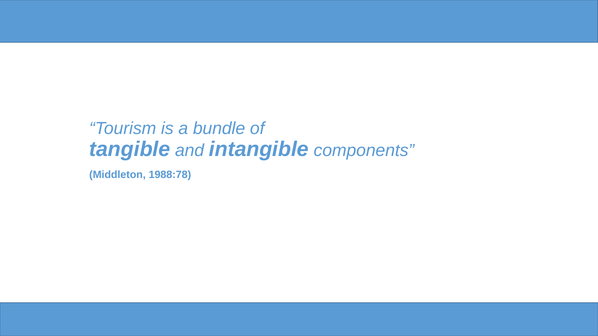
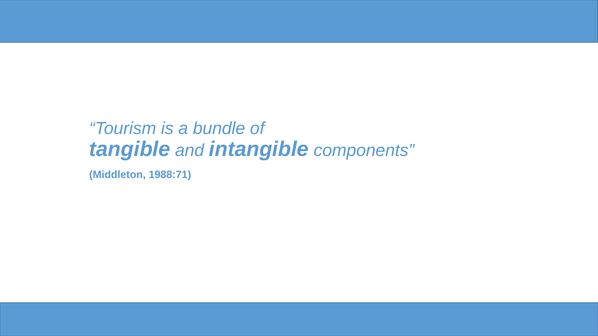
1988:78: 1988:78 -> 1988:71
